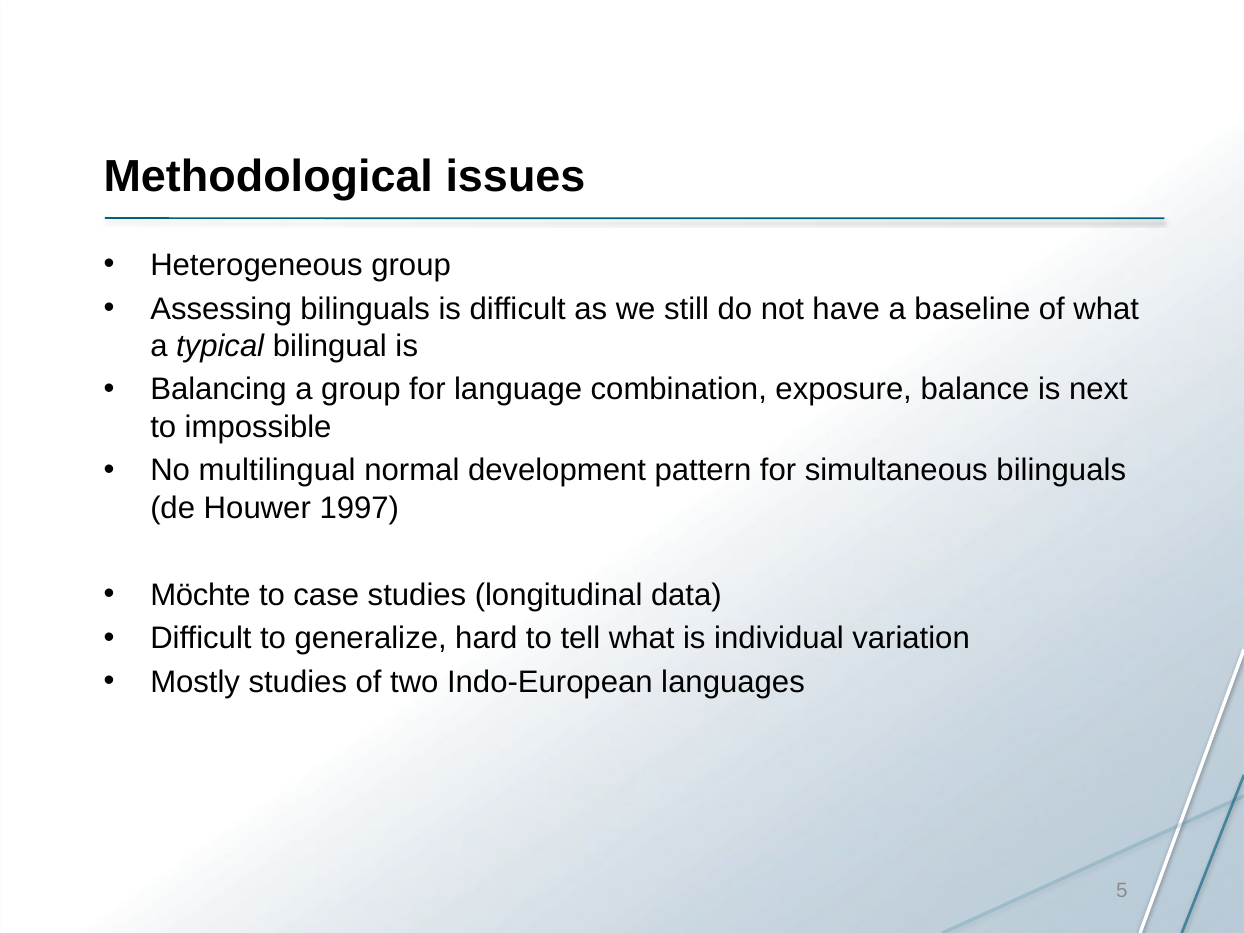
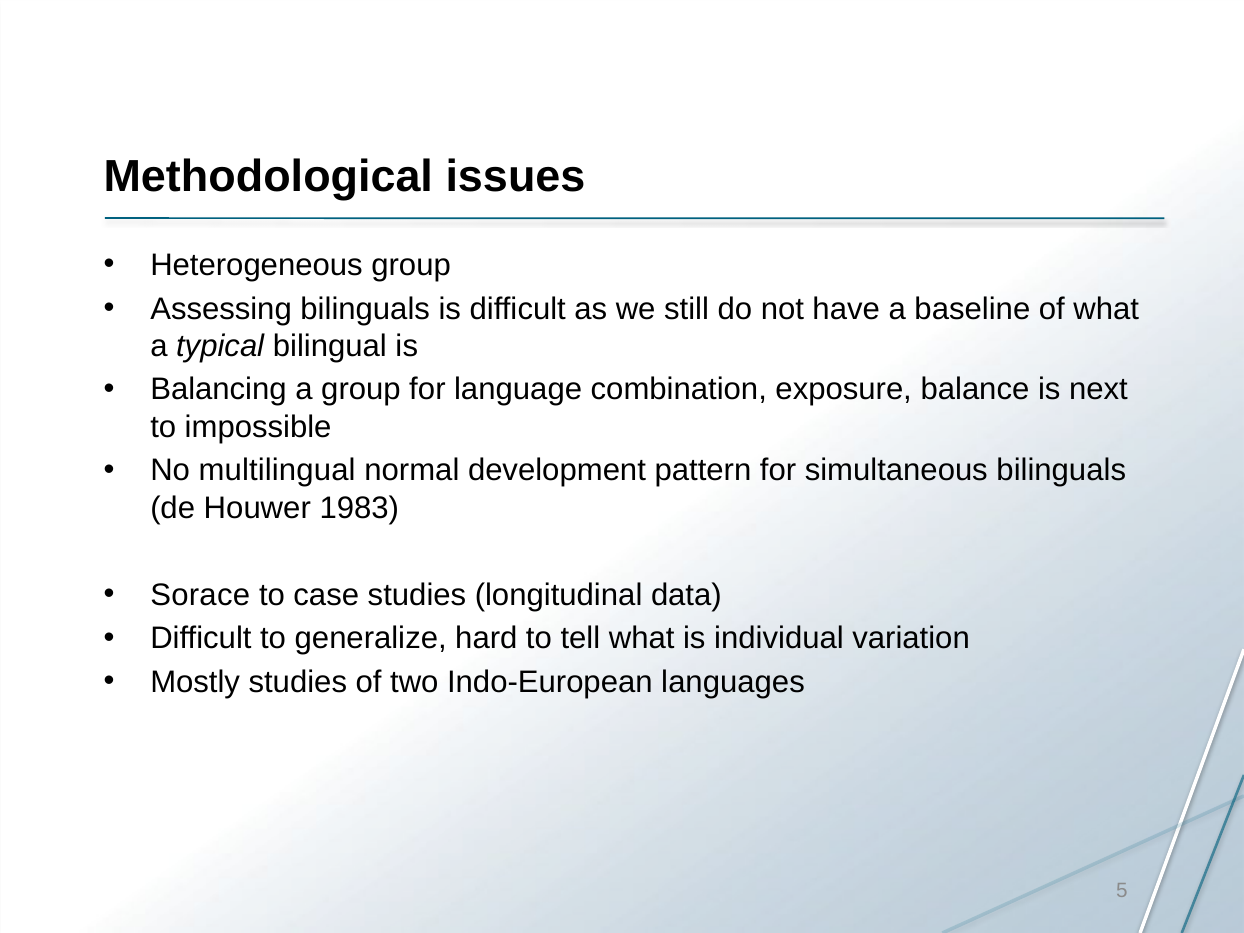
1997: 1997 -> 1983
Möchte: Möchte -> Sorace
